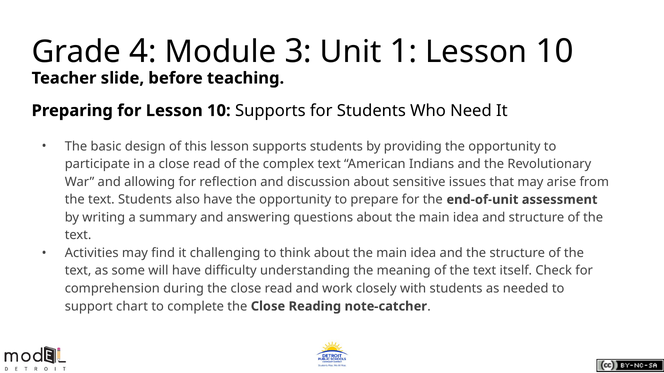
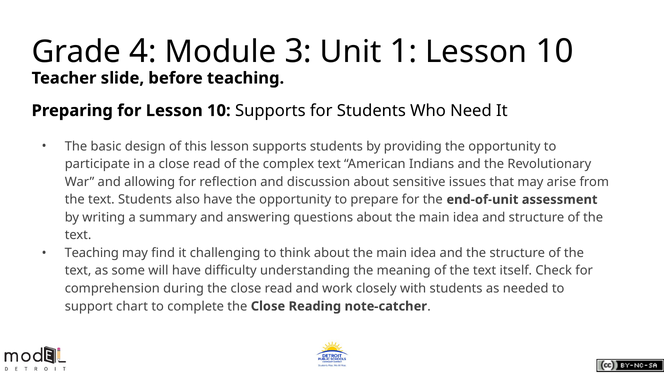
Activities at (92, 253): Activities -> Teaching
